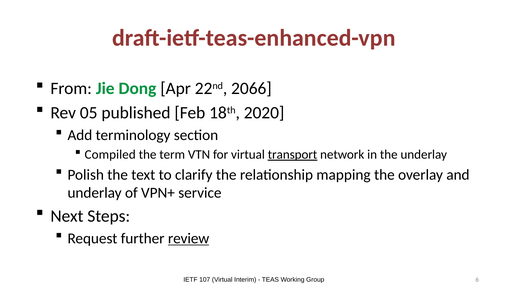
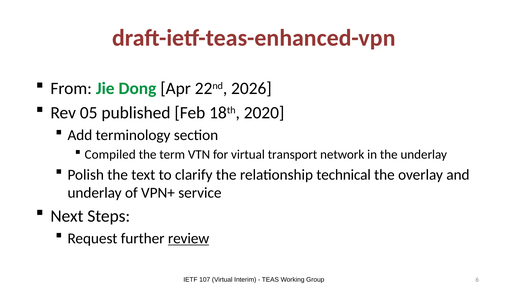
2066: 2066 -> 2026
transport underline: present -> none
mapping: mapping -> technical
